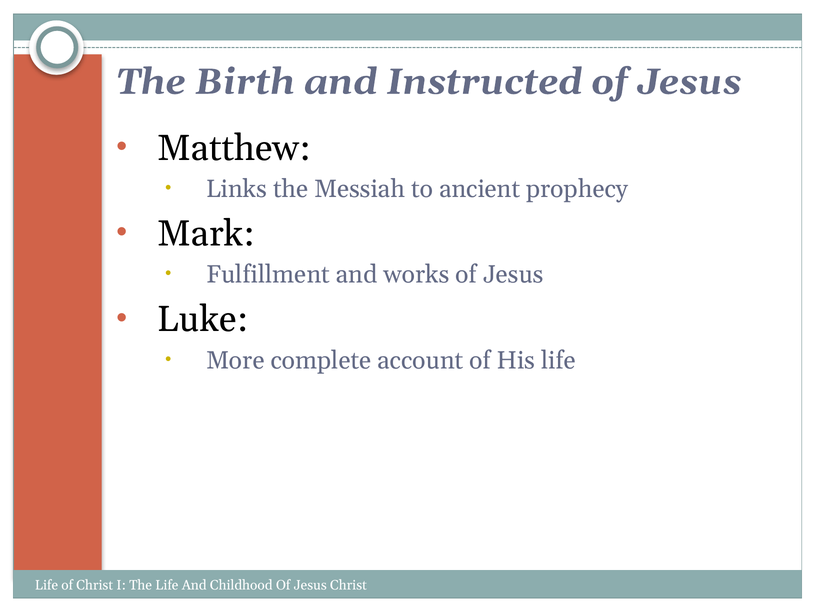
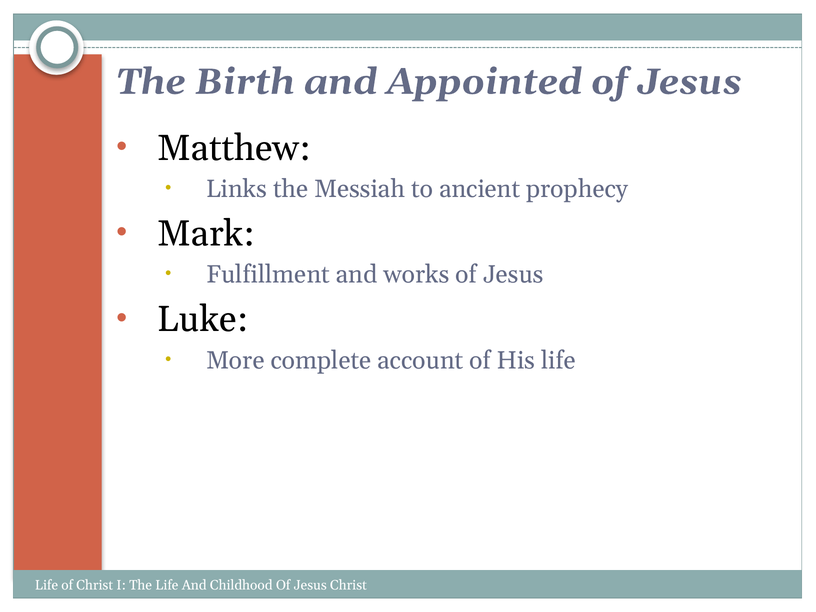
Instructed: Instructed -> Appointed
